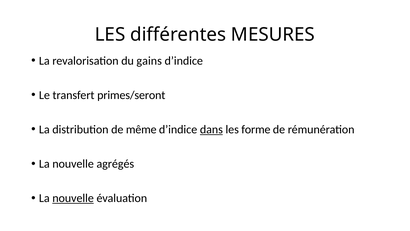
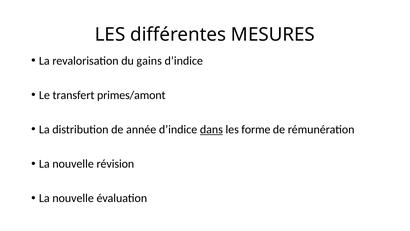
primes/seront: primes/seront -> primes/amont
même: même -> année
agrégés: agrégés -> révision
nouvelle at (73, 198) underline: present -> none
